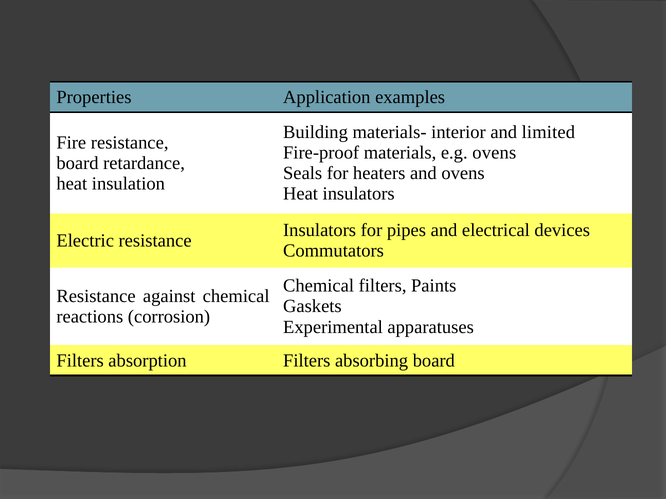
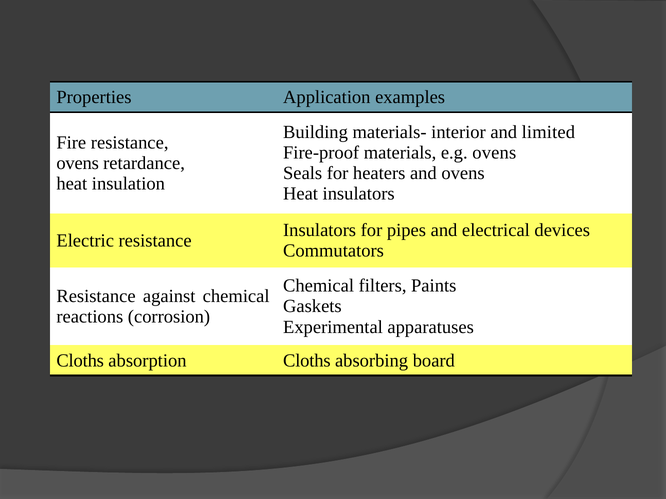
board at (78, 163): board -> ovens
Filters at (80, 361): Filters -> Cloths
absorption Filters: Filters -> Cloths
